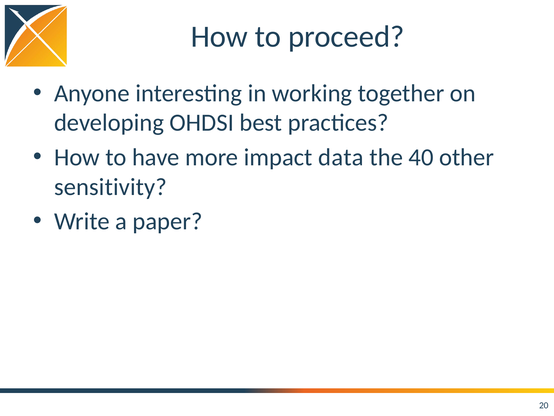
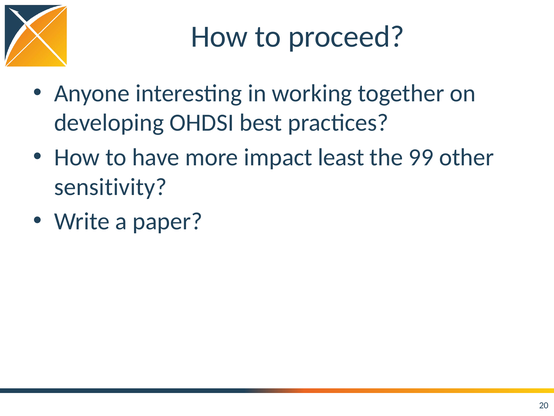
data: data -> least
40: 40 -> 99
